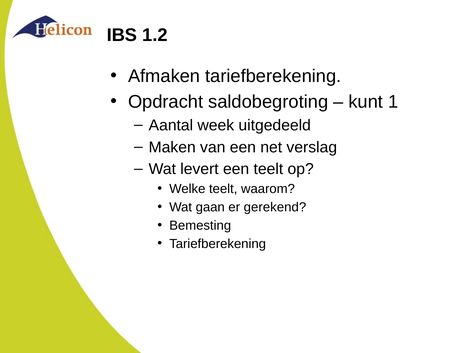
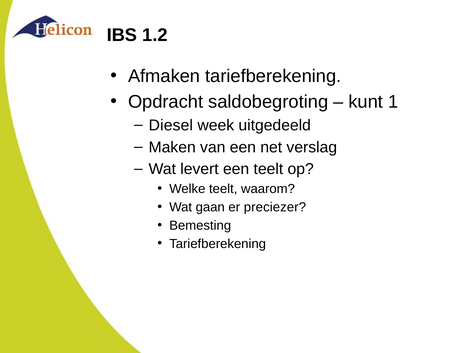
Aantal: Aantal -> Diesel
gerekend: gerekend -> preciezer
